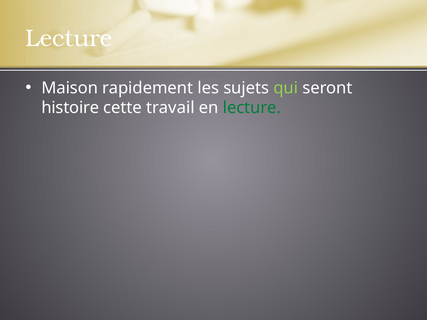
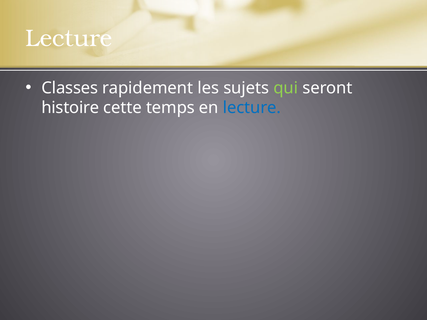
Maison: Maison -> Classes
travail: travail -> temps
lecture at (252, 108) colour: green -> blue
